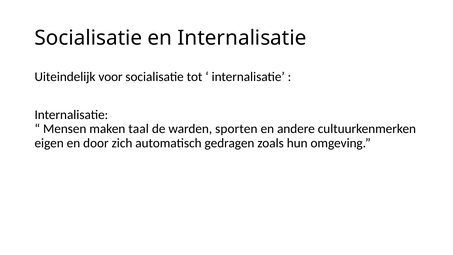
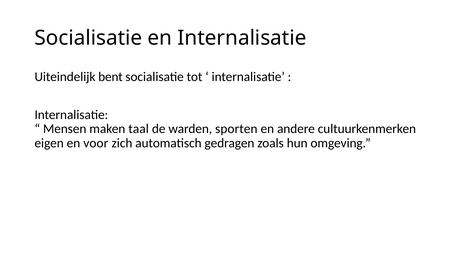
voor: voor -> bent
door: door -> voor
